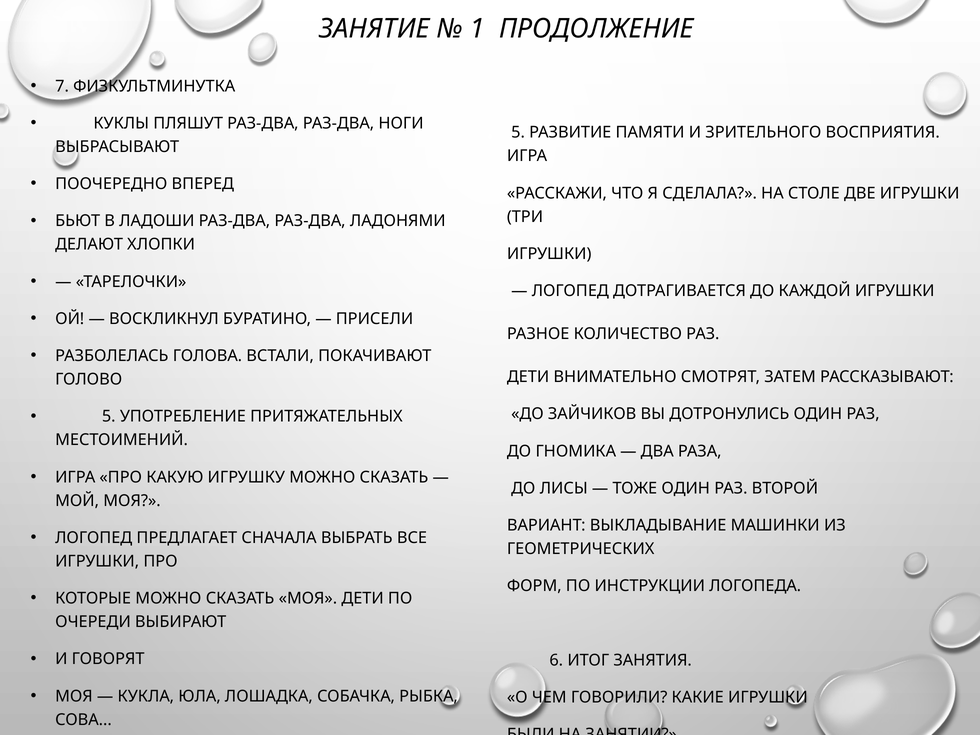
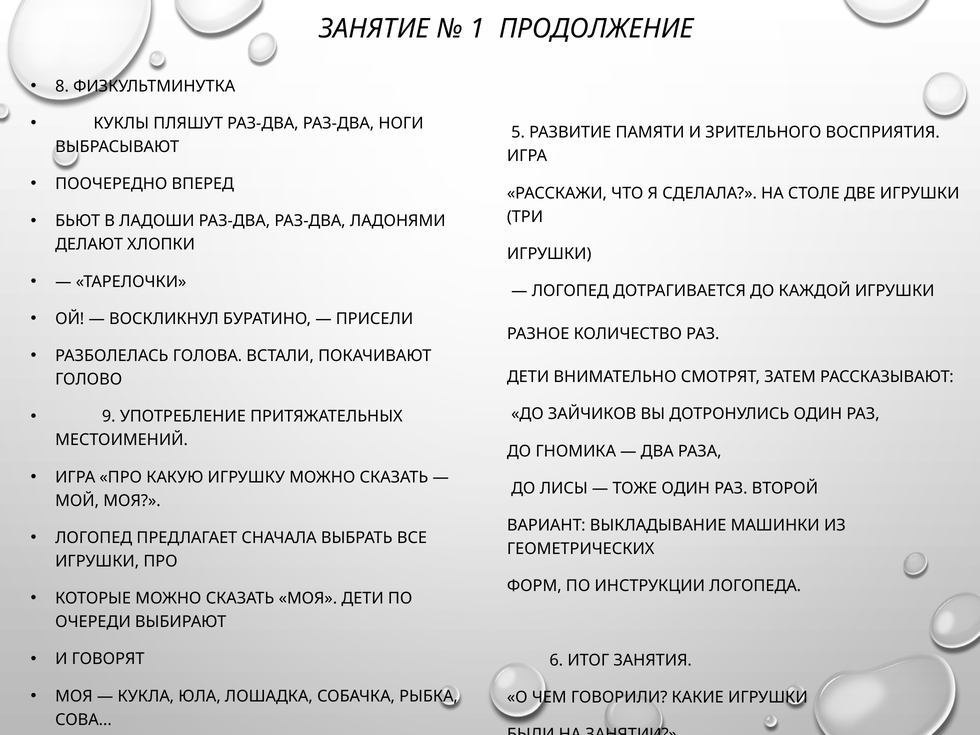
7: 7 -> 8
5 at (109, 417): 5 -> 9
